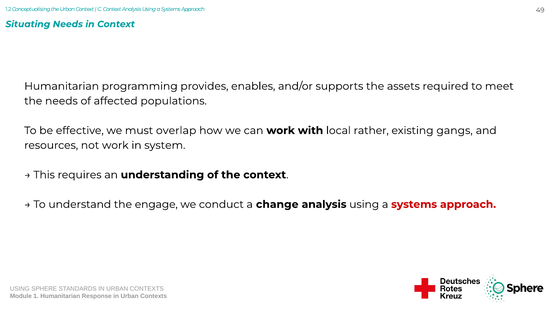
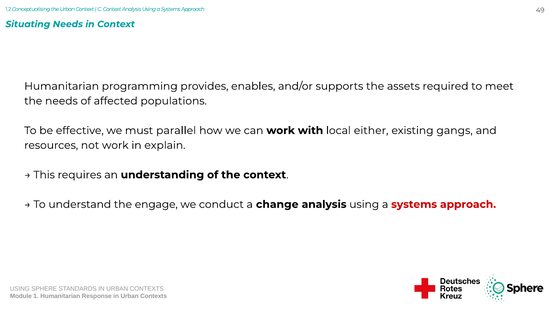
overlap: overlap -> parallel
rather: rather -> either
system: system -> explain
